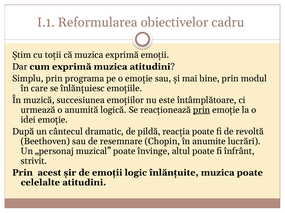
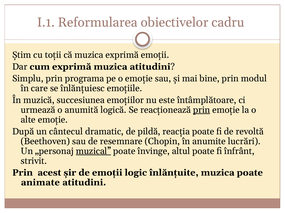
idei: idei -> alte
muzical underline: none -> present
celelalte: celelalte -> animate
